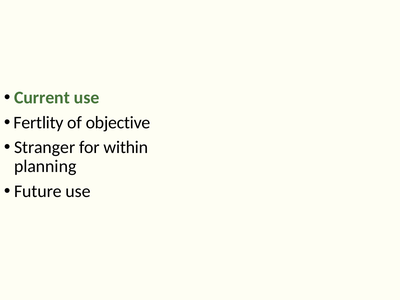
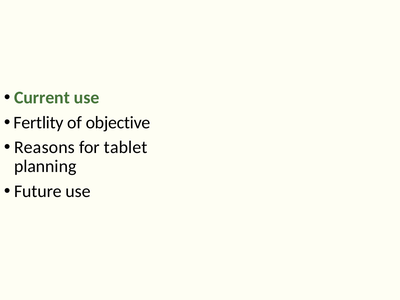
Stranger: Stranger -> Reasons
within: within -> tablet
